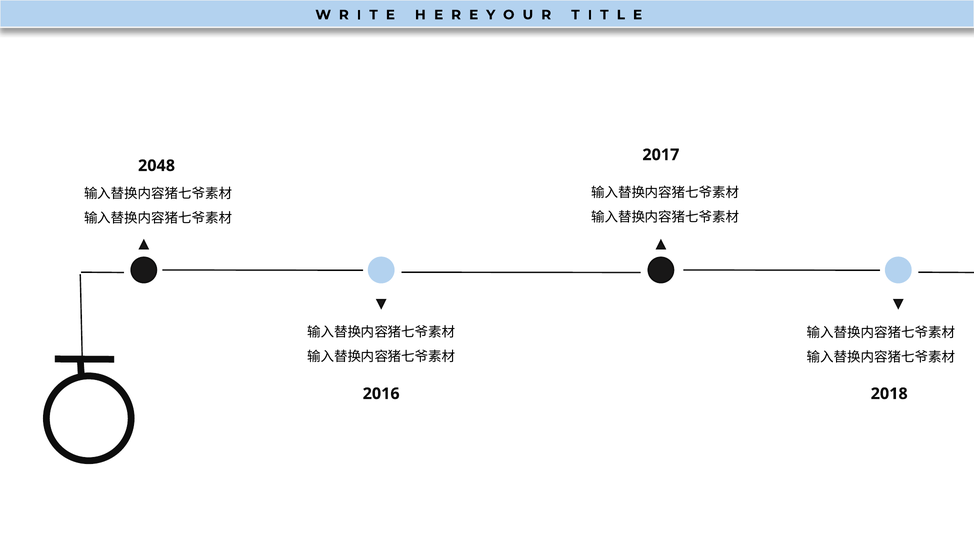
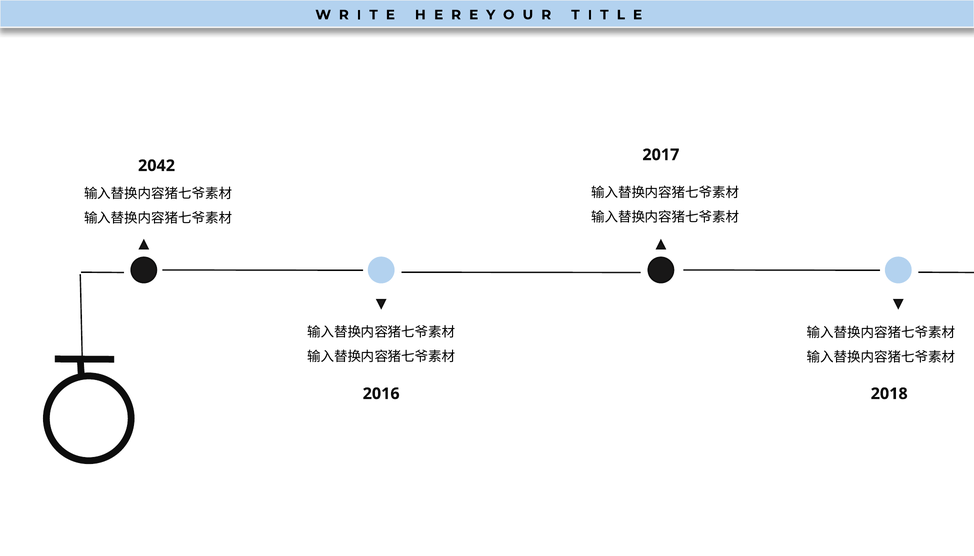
2048: 2048 -> 2042
